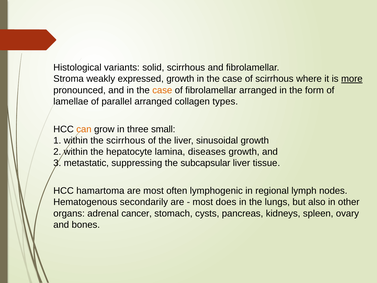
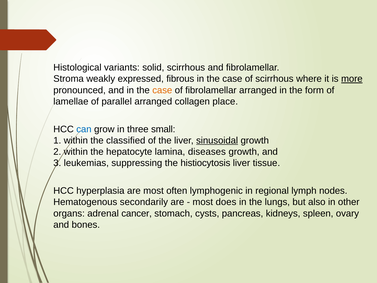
expressed growth: growth -> fibrous
types: types -> place
can colour: orange -> blue
the scirrhous: scirrhous -> classified
sinusoidal underline: none -> present
metastatic: metastatic -> leukemias
subcapsular: subcapsular -> histiocytosis
hamartoma: hamartoma -> hyperplasia
